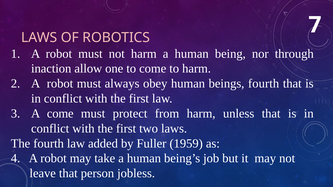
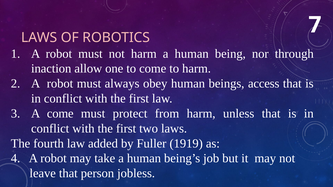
beings fourth: fourth -> access
1959: 1959 -> 1919
